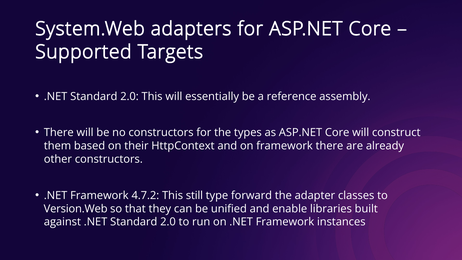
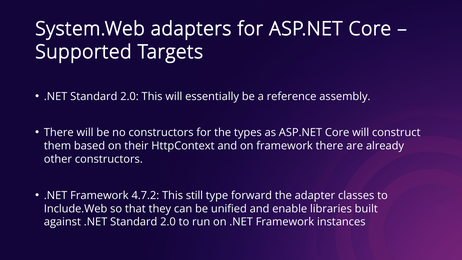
Version.Web: Version.Web -> Include.Web
